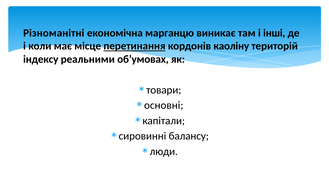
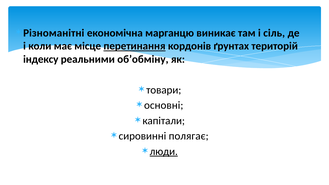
інші: інші -> сіль
каоліну: каоліну -> ґрунтах
об’умовах: об’умовах -> об’обміну
балансу: балансу -> полягає
люди underline: none -> present
